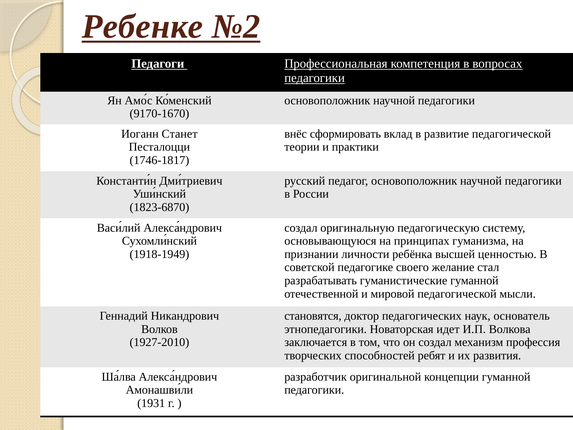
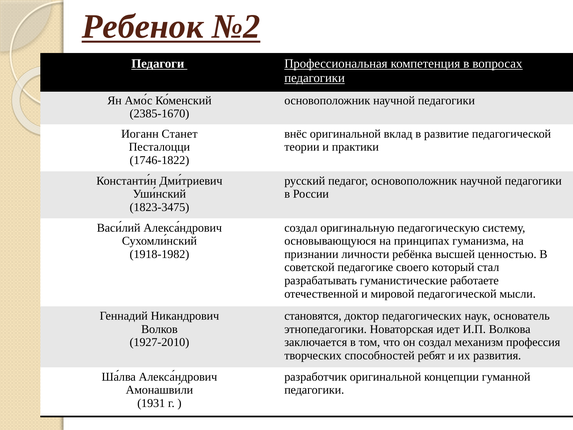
Ребенке: Ребенке -> Ребенок
9170-1670: 9170-1670 -> 2385-1670
внёс сформировать: сформировать -> оригинальной
1746-1817: 1746-1817 -> 1746-1822
1823-6870: 1823-6870 -> 1823-3475
1918-1949: 1918-1949 -> 1918-1982
желание: желание -> который
гуманистические гуманной: гуманной -> работаете
